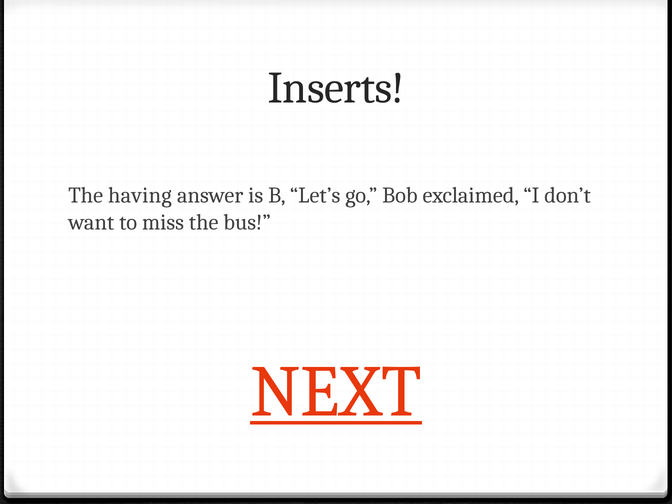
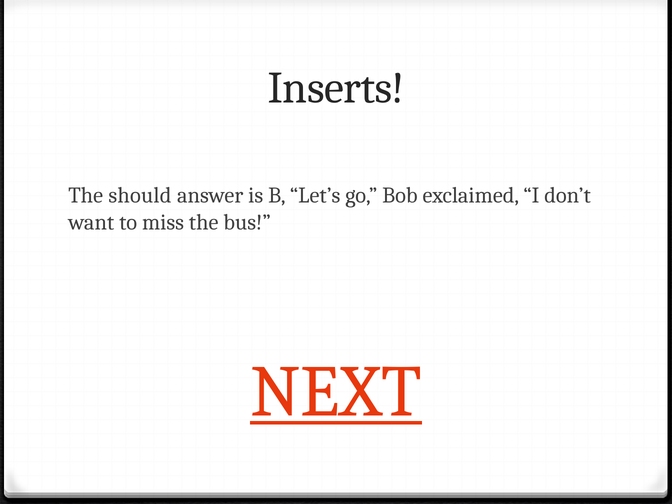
having: having -> should
